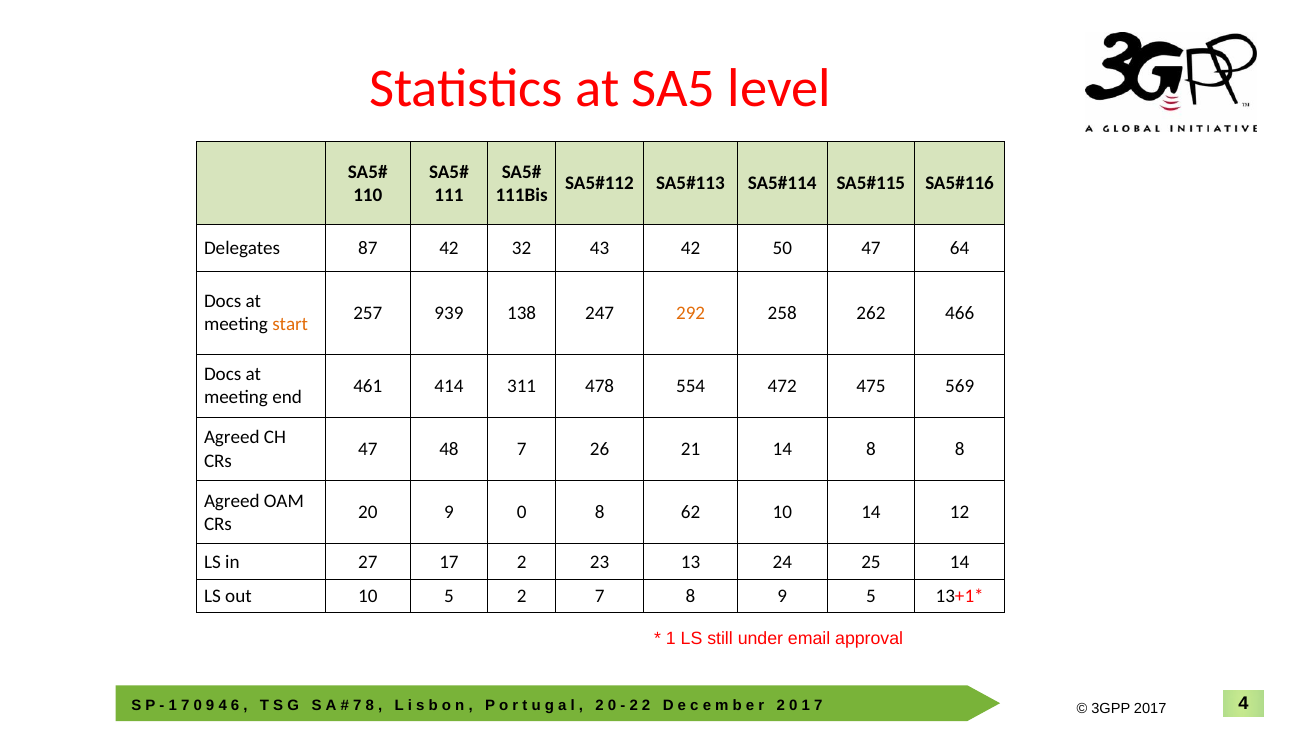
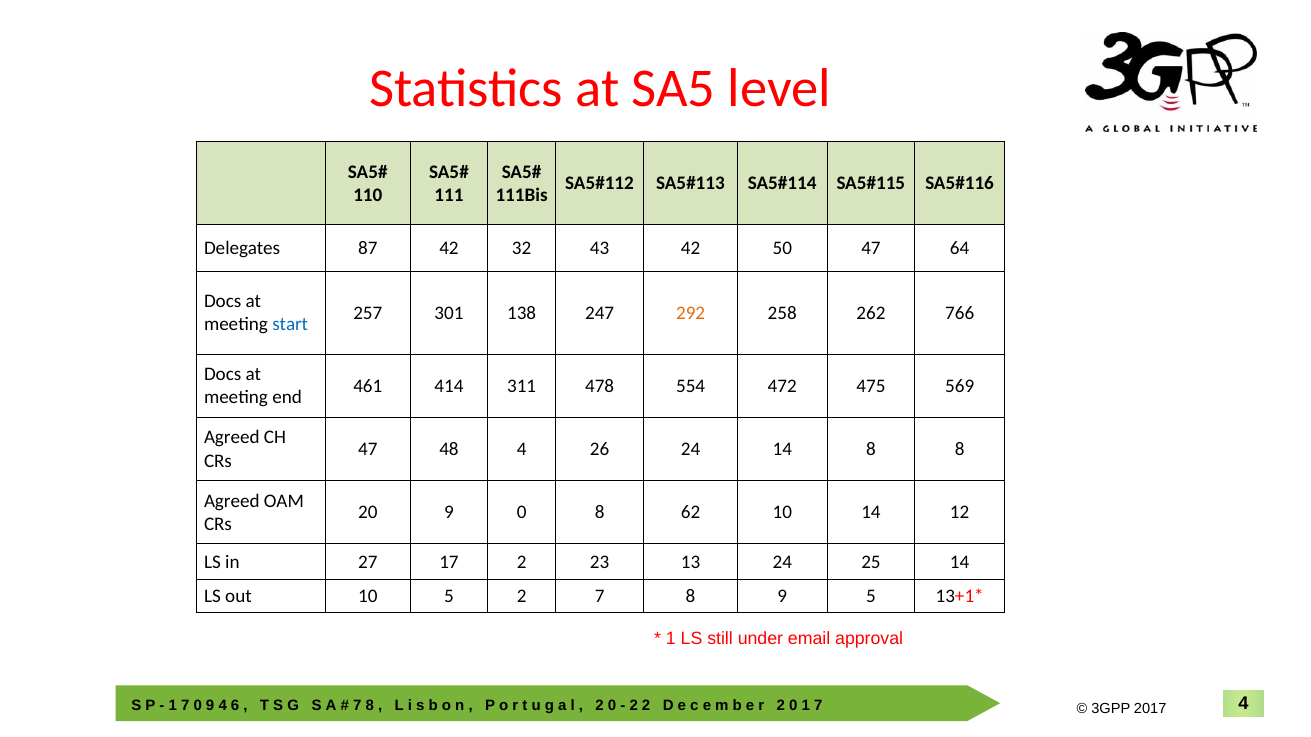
939: 939 -> 301
466: 466 -> 766
start colour: orange -> blue
48 7: 7 -> 4
26 21: 21 -> 24
